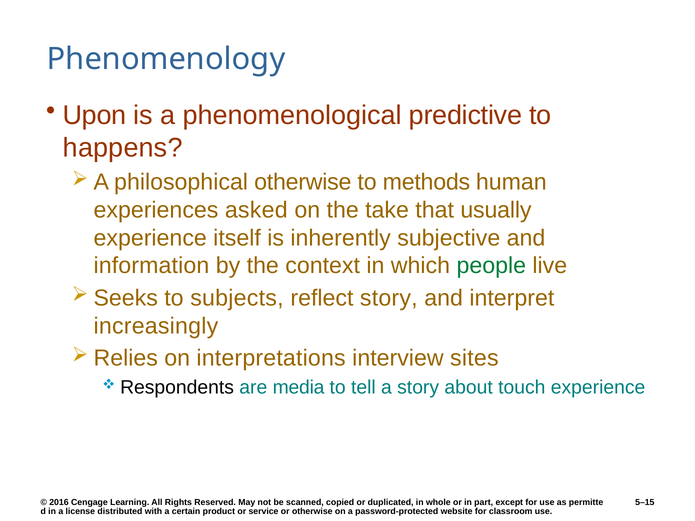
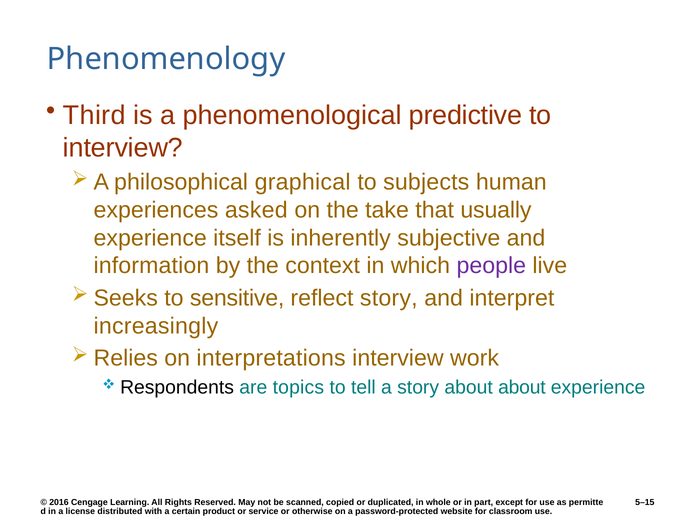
Upon: Upon -> Third
happens at (123, 148): happens -> interview
philosophical otherwise: otherwise -> graphical
methods: methods -> subjects
people colour: green -> purple
subjects: subjects -> sensitive
sites: sites -> work
media: media -> topics
about touch: touch -> about
